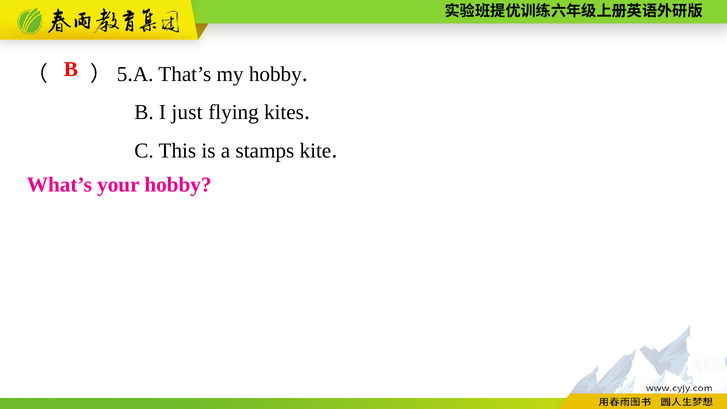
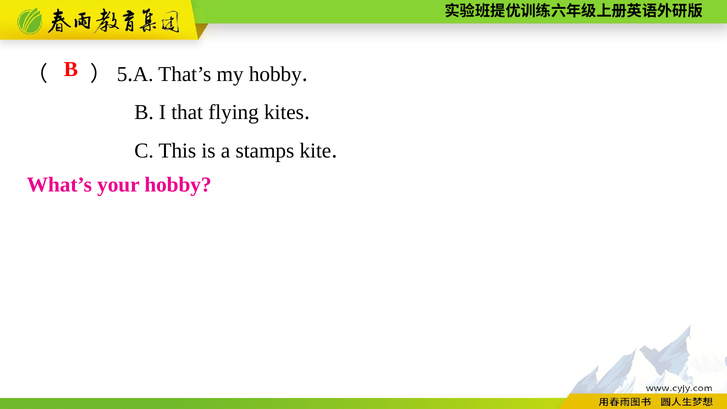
just: just -> that
